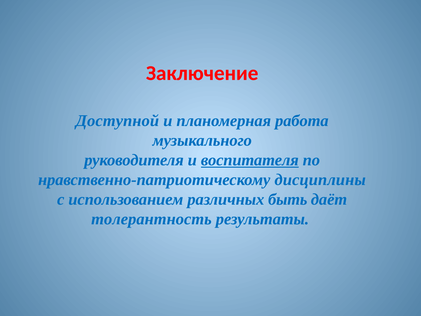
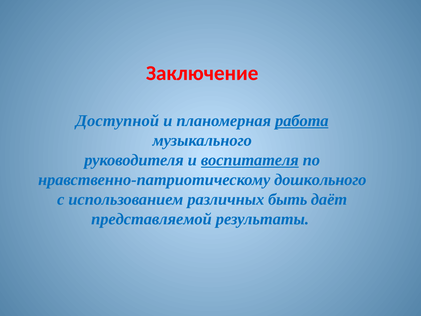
работа underline: none -> present
дисциплины: дисциплины -> дошкольного
толерантность: толерантность -> представляемой
